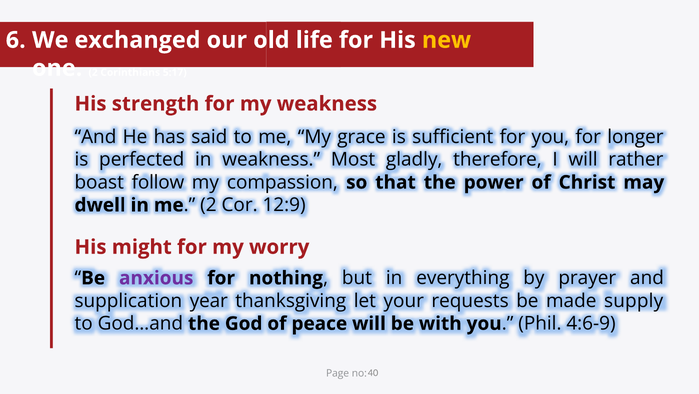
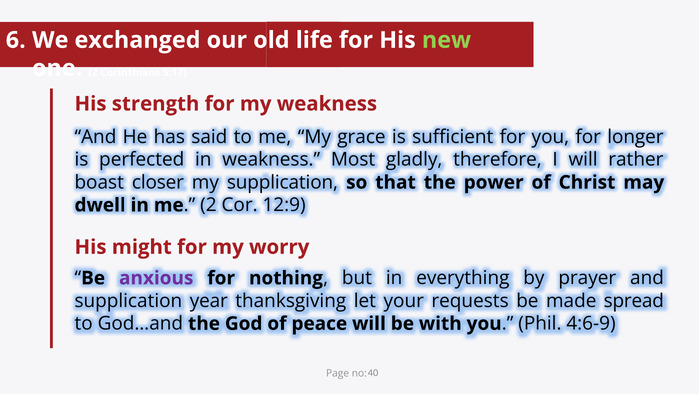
new colour: yellow -> light green
follow: follow -> closer
my compassion: compassion -> supplication
supply: supply -> spread
